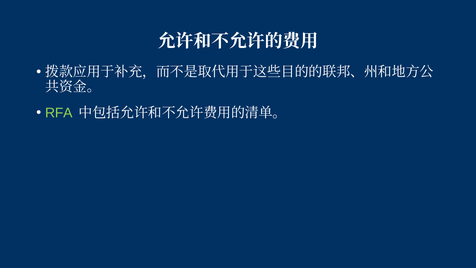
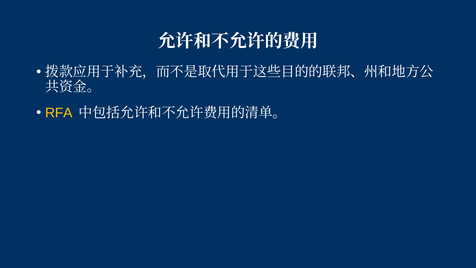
RFA colour: light green -> yellow
